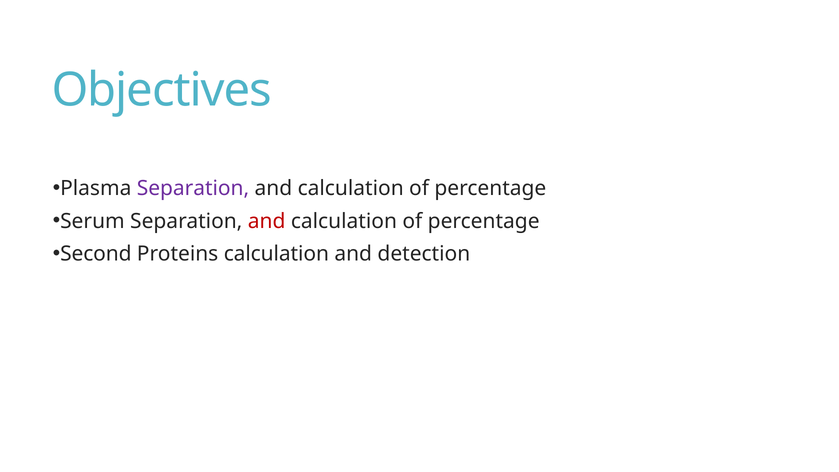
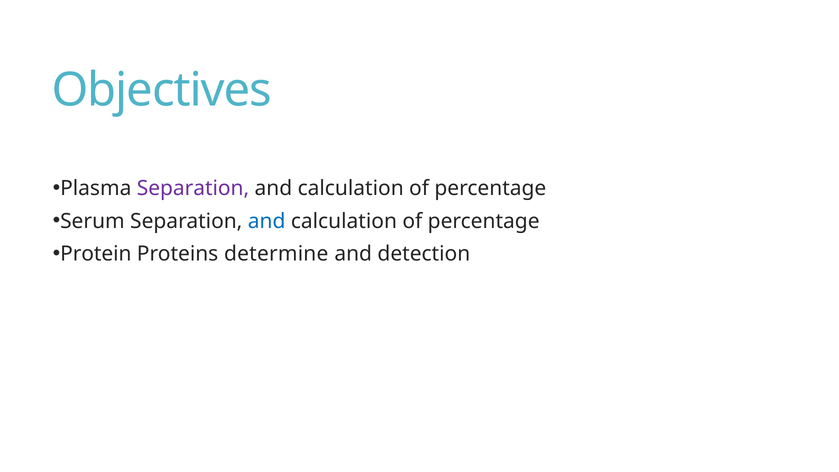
and at (267, 221) colour: red -> blue
Second: Second -> Protein
Proteins calculation: calculation -> determine
